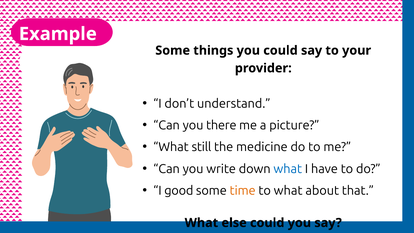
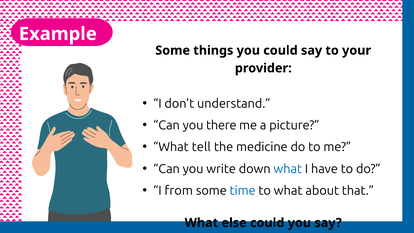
still: still -> tell
good: good -> from
time colour: orange -> blue
